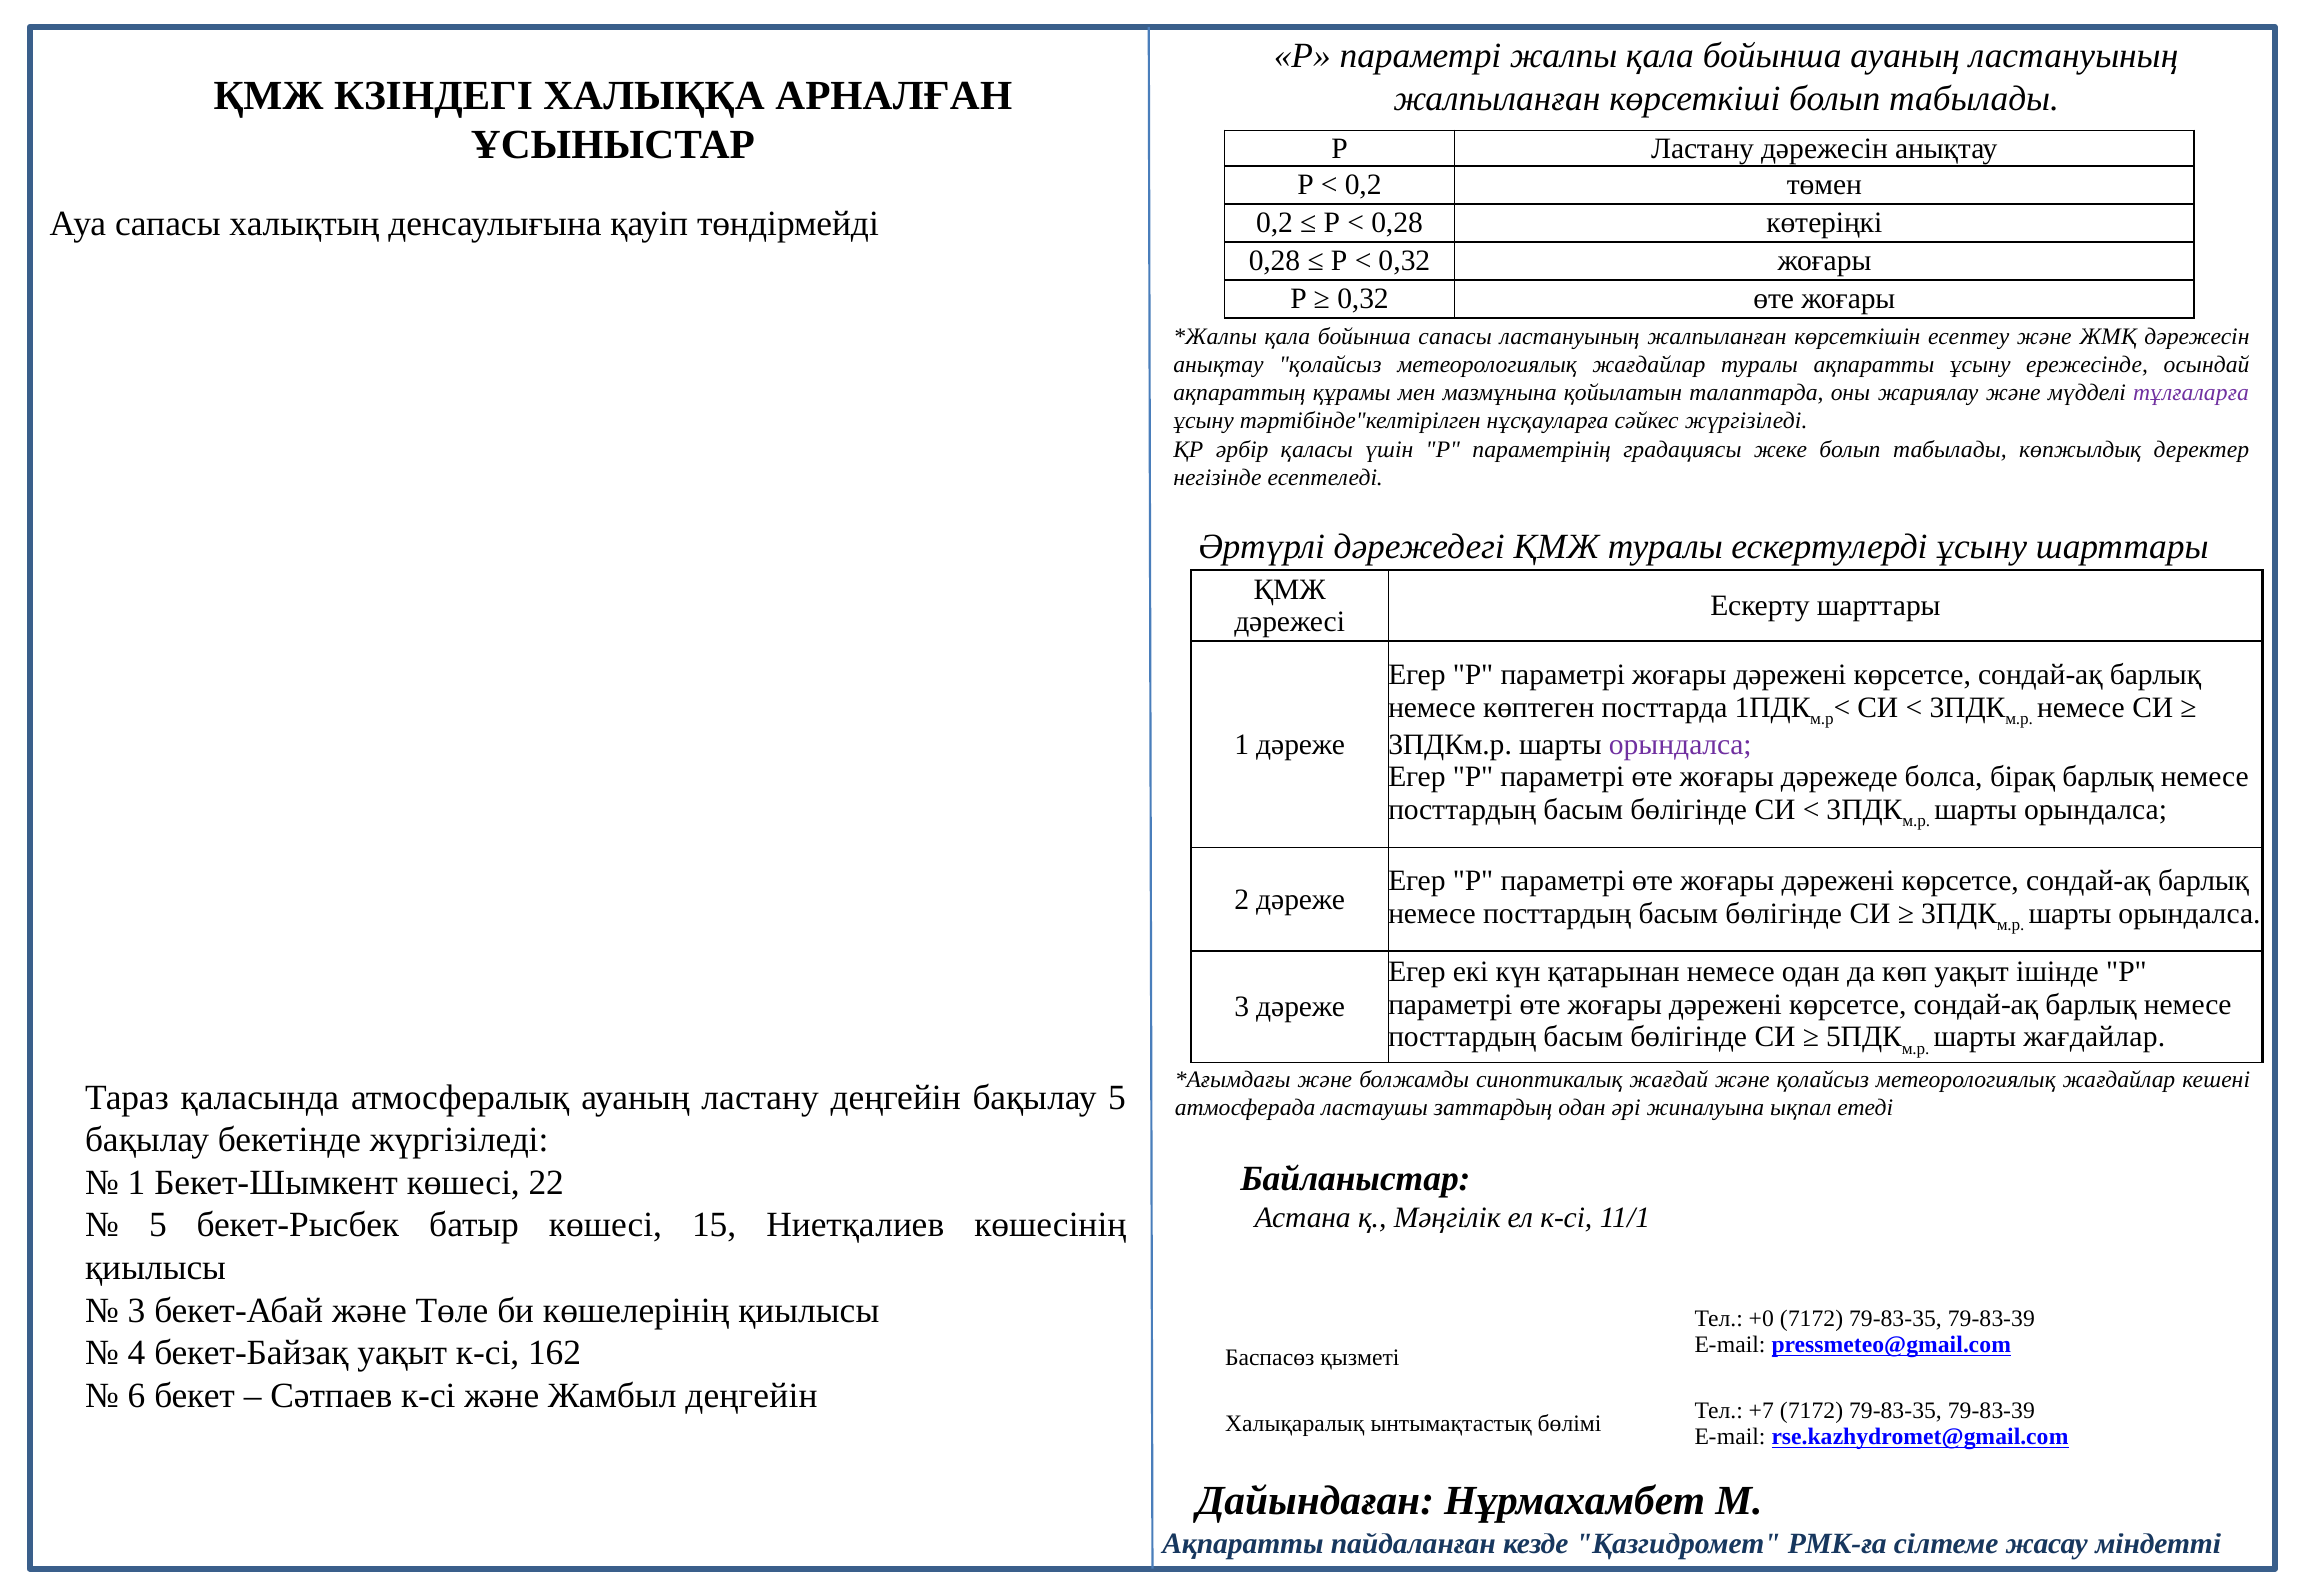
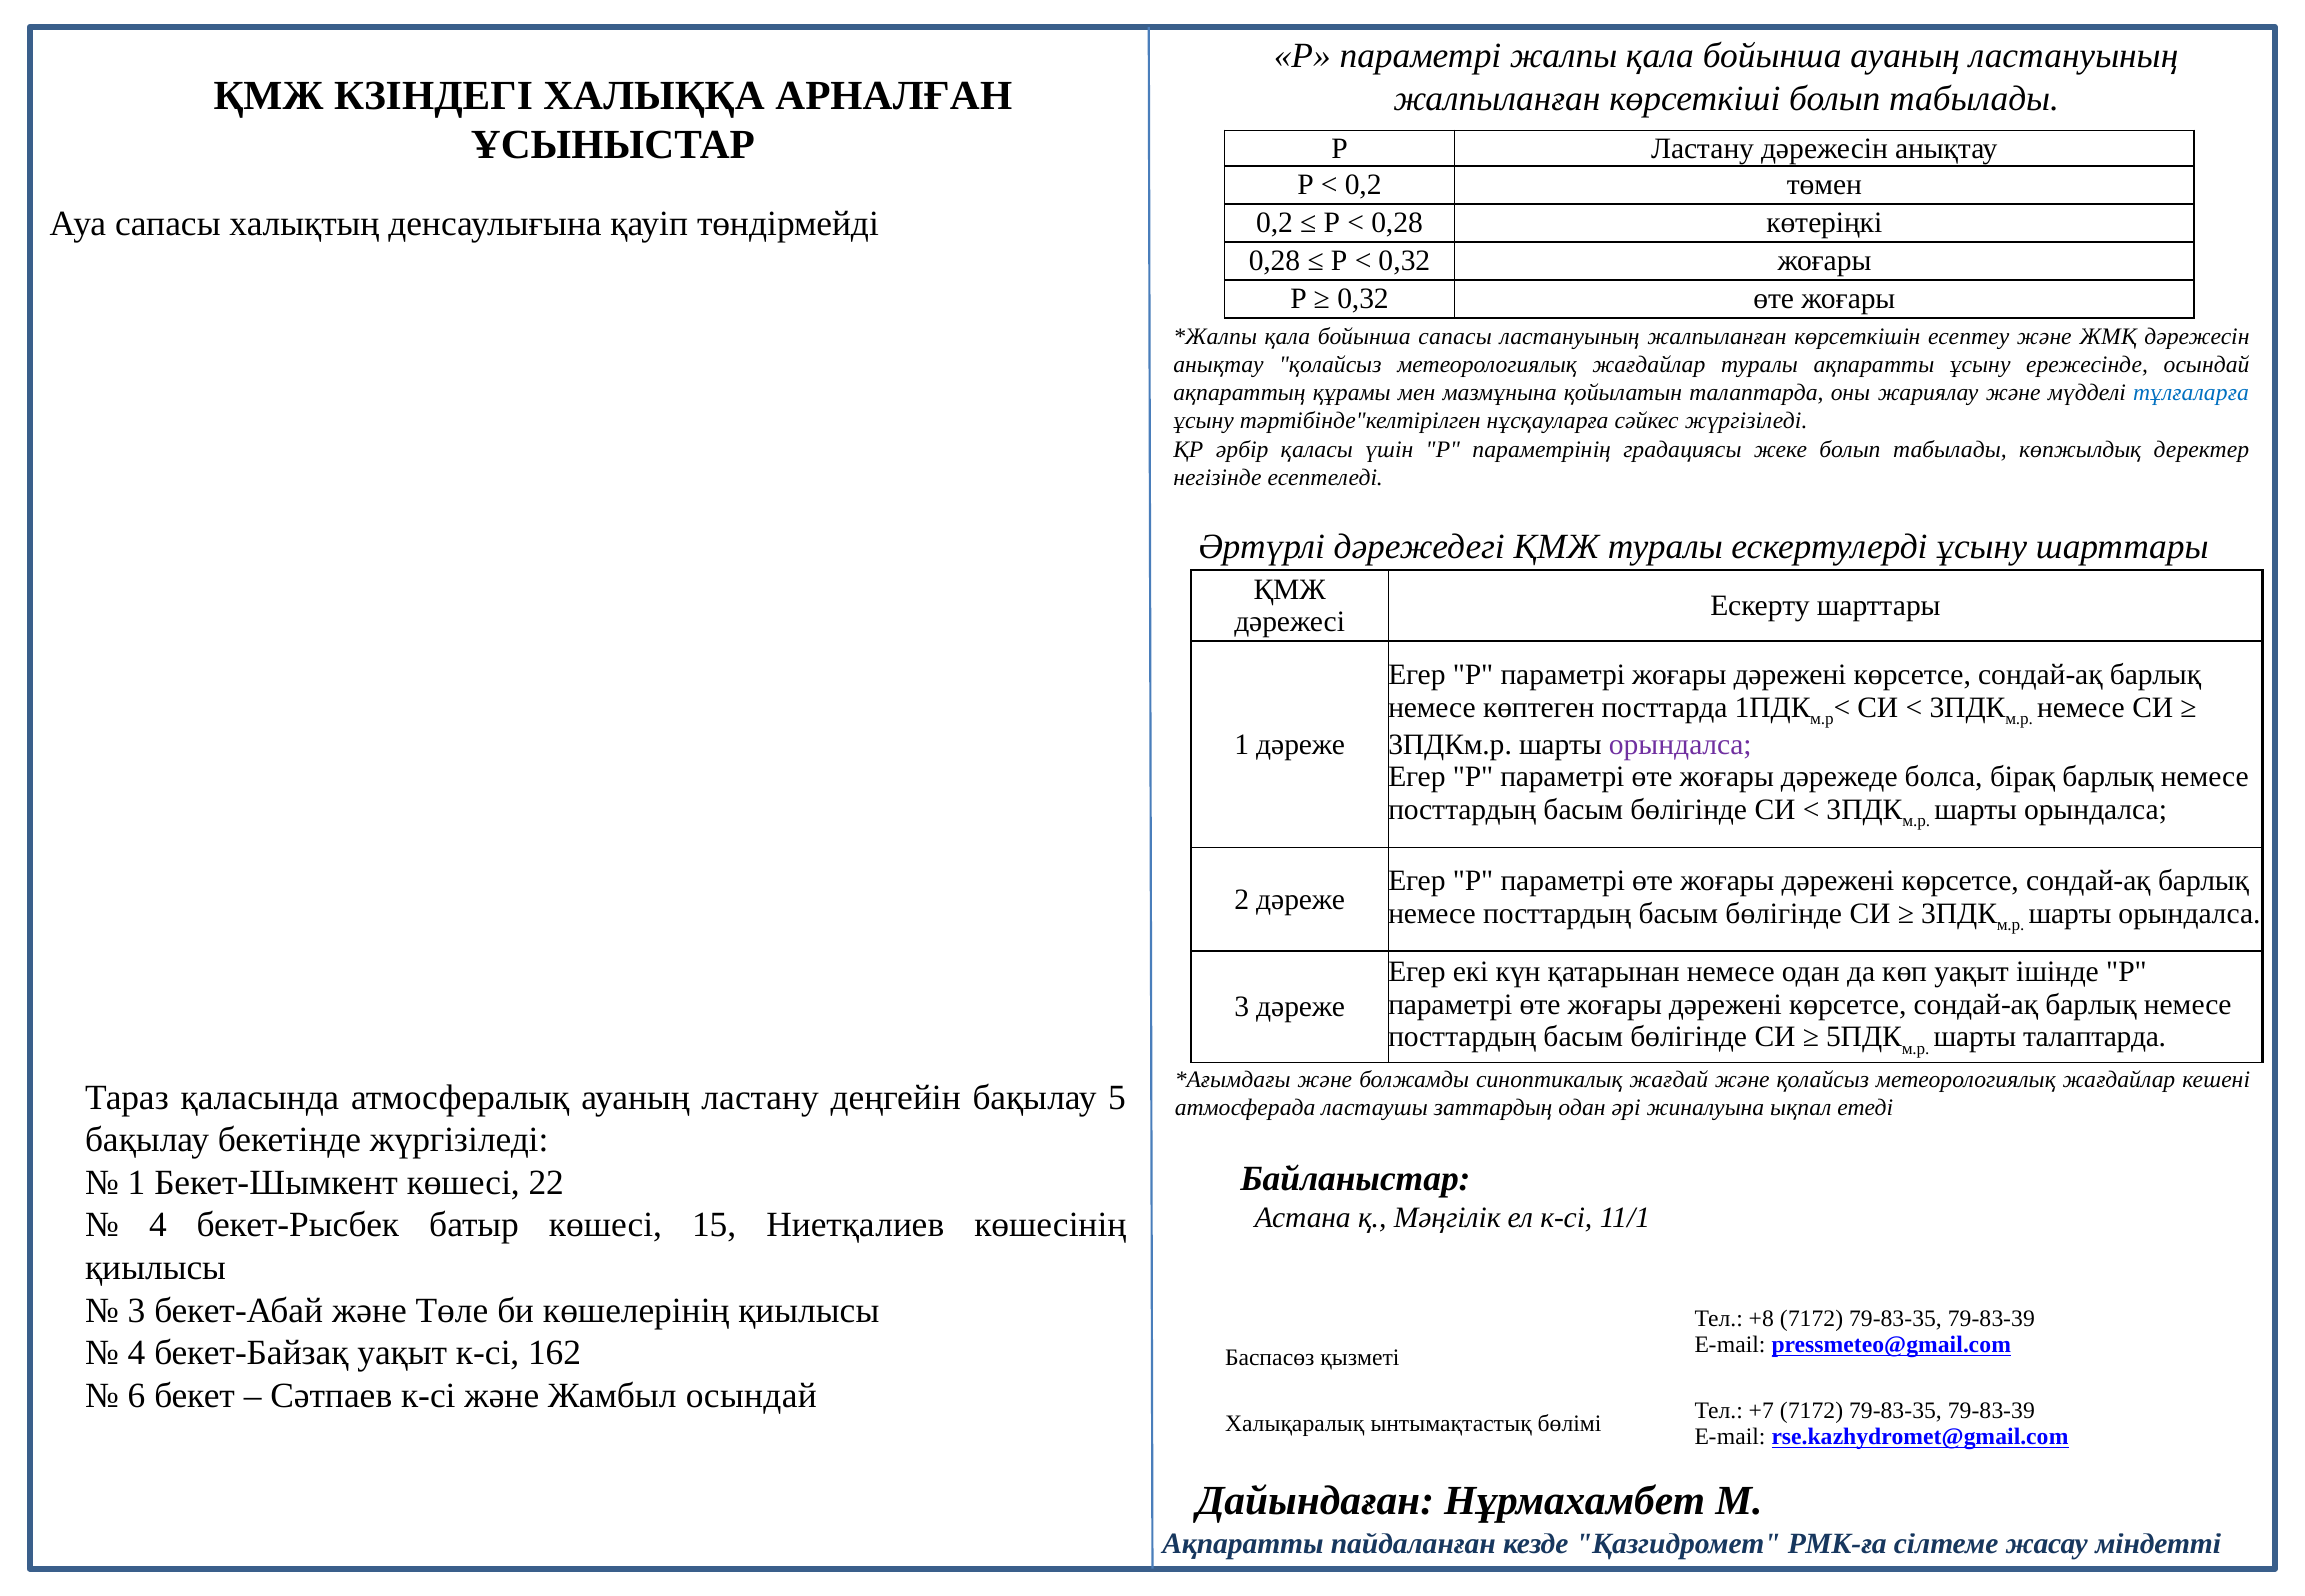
тұлғаларға colour: purple -> blue
шарты жағдайлар: жағдайлар -> талаптарда
5 at (158, 1225): 5 -> 4
+0: +0 -> +8
Жамбыл деңгейін: деңгейін -> осындай
